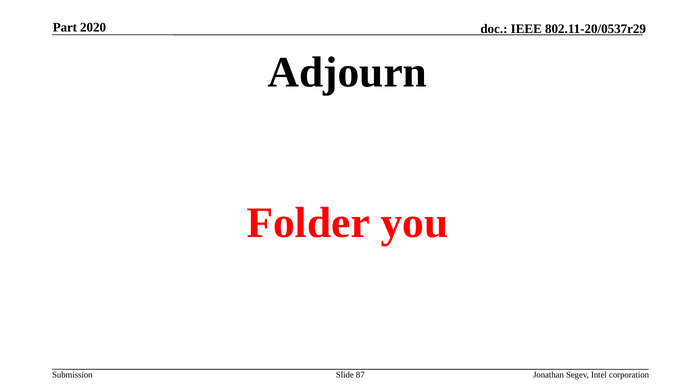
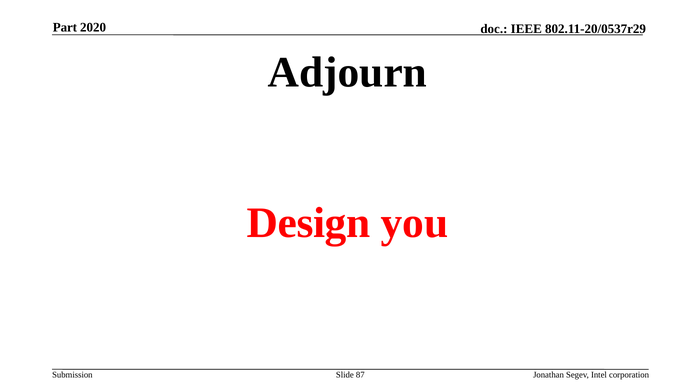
Folder: Folder -> Design
